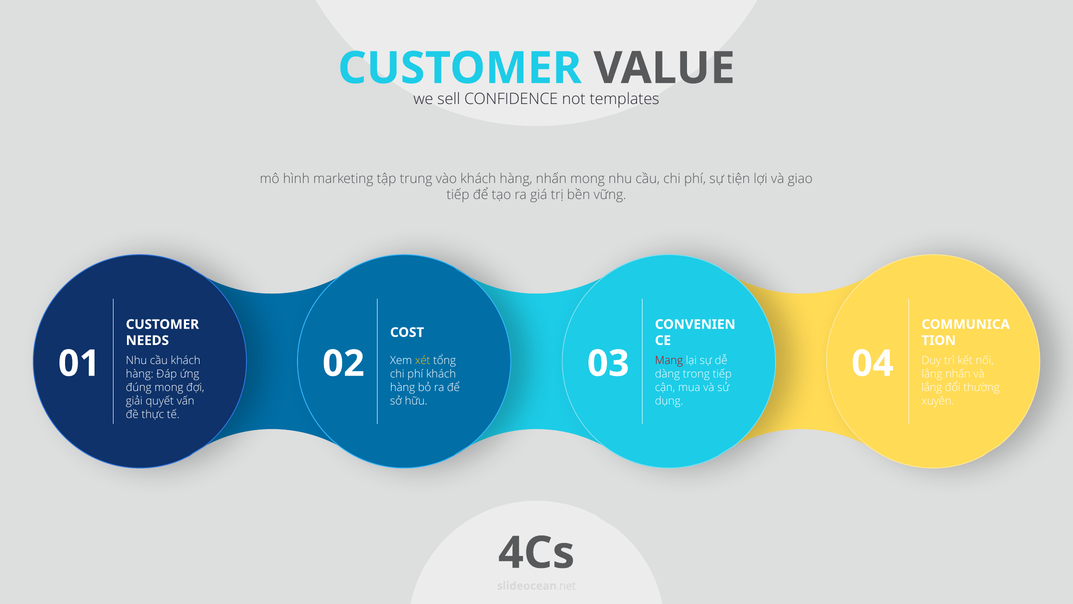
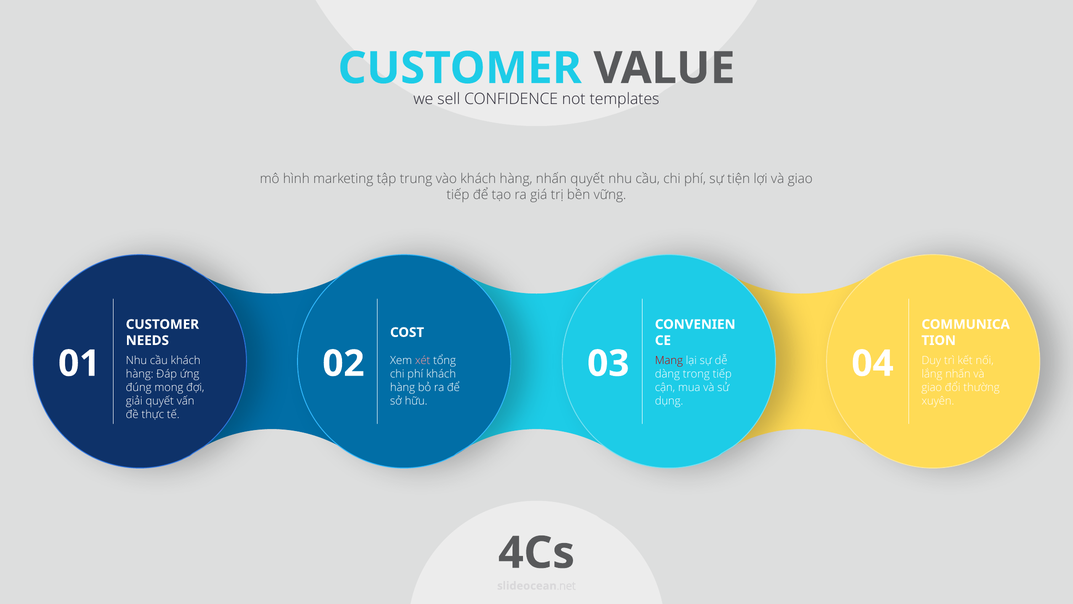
nhấn mong: mong -> quyết
xét colour: yellow -> pink
lắng at (932, 387): lắng -> giao
